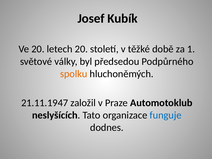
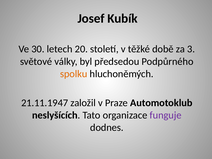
Ve 20: 20 -> 30
1: 1 -> 3
funguje colour: blue -> purple
